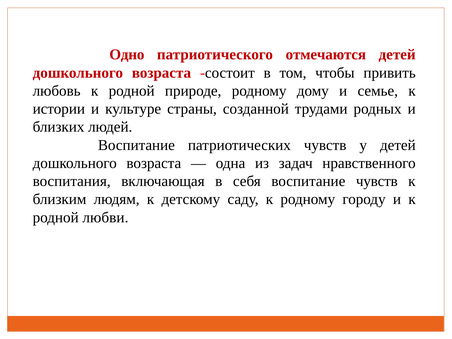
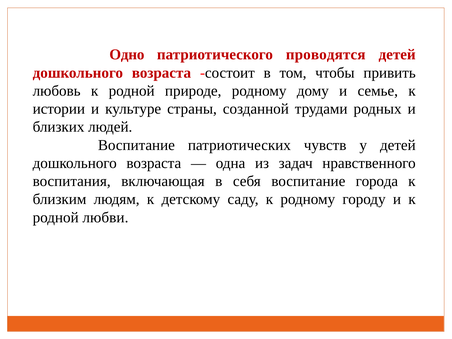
отмечаются: отмечаются -> проводятся
воспитание чувств: чувств -> города
